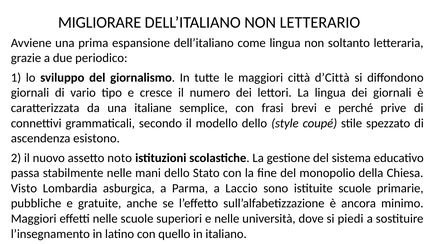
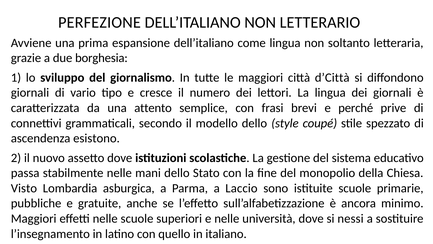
MIGLIORARE: MIGLIORARE -> PERFEZIONE
periodico: periodico -> borghesia
italiane: italiane -> attento
assetto noto: noto -> dove
piedi: piedi -> nessi
